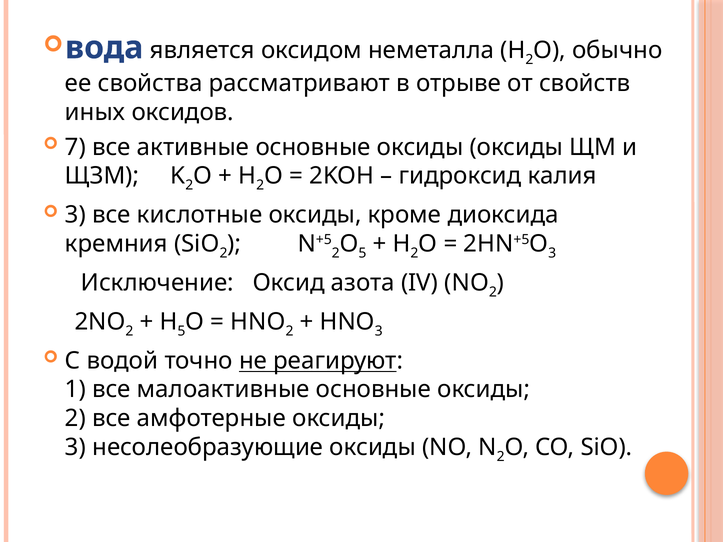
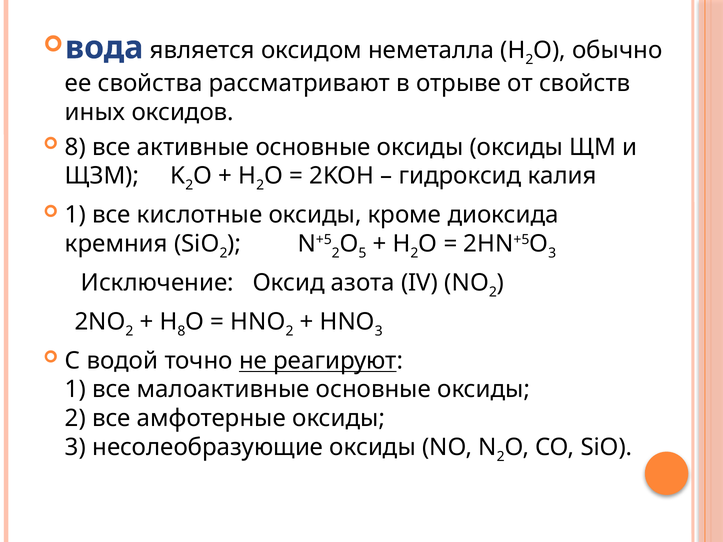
7 at (75, 147): 7 -> 8
3 at (75, 215): 3 -> 1
5 at (181, 331): 5 -> 8
